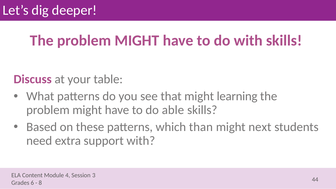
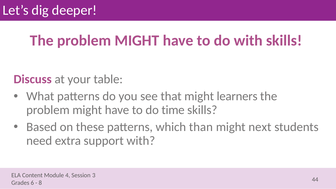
learning: learning -> learners
able: able -> time
